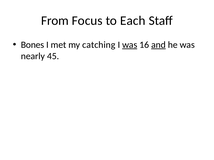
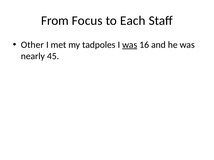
Bones: Bones -> Other
catching: catching -> tadpoles
and underline: present -> none
